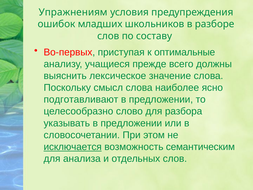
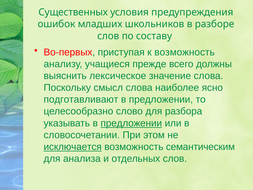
Упражнениям: Упражнениям -> Существенных
к оптимальные: оптимальные -> возможность
предложении at (131, 123) underline: none -> present
